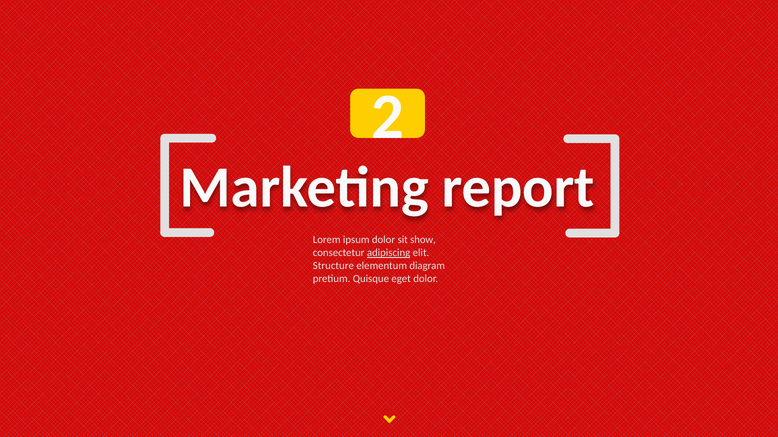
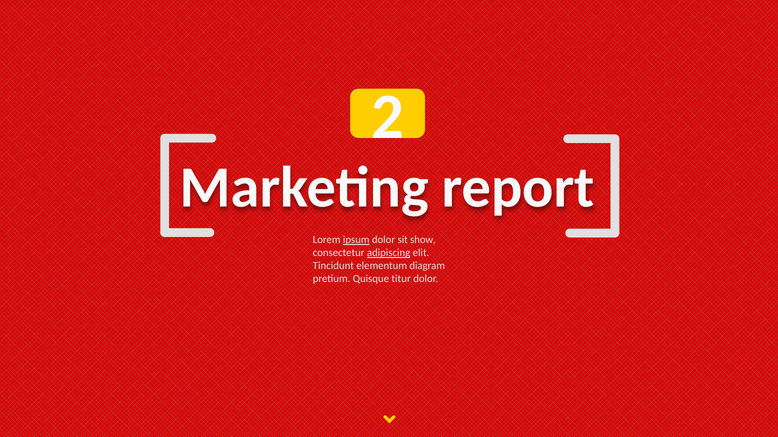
ipsum underline: none -> present
Structure: Structure -> Tincidunt
eget: eget -> titur
